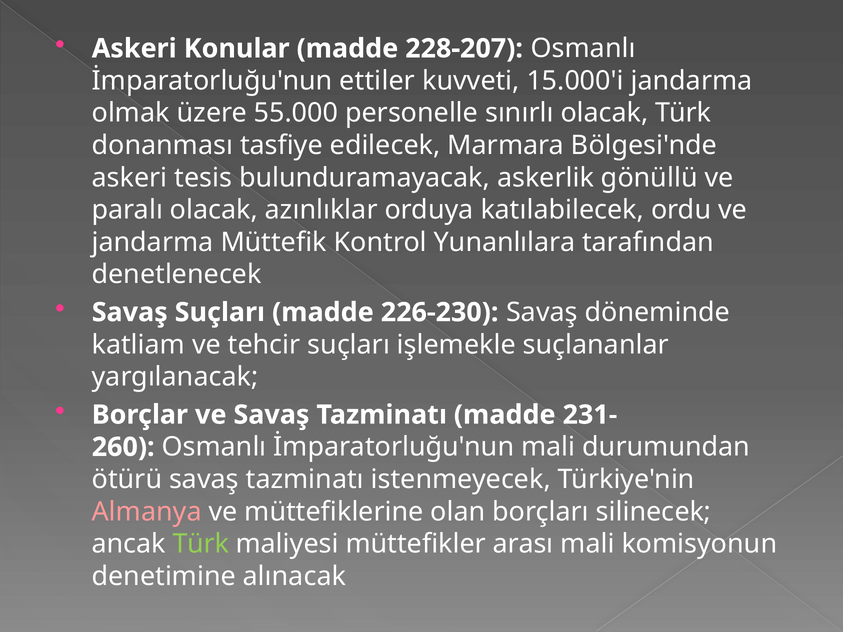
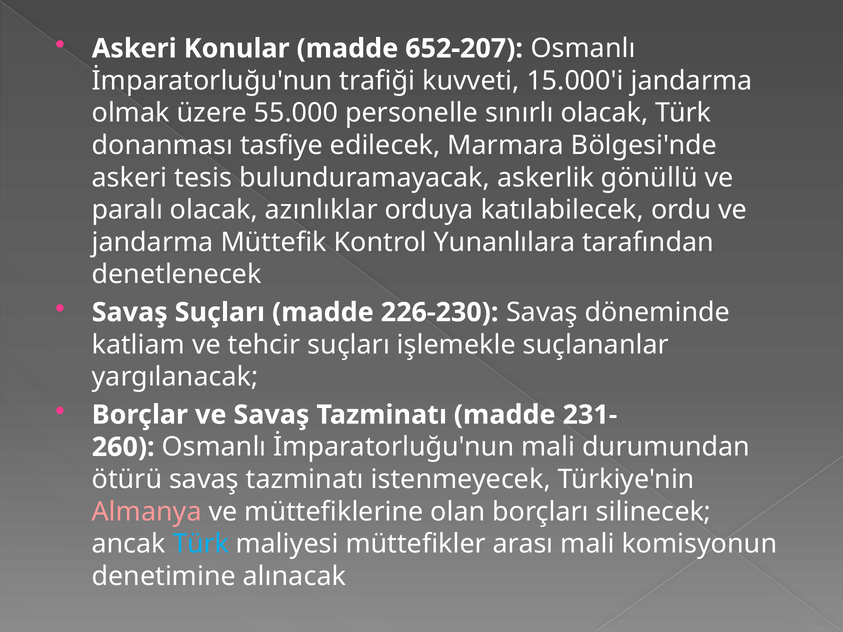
228-207: 228-207 -> 652-207
ettiler: ettiler -> trafiği
Türk at (201, 544) colour: light green -> light blue
